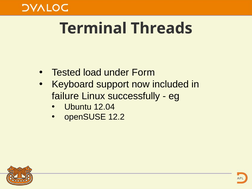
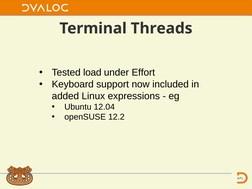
Form: Form -> Effort
failure: failure -> added
successfully: successfully -> expressions
